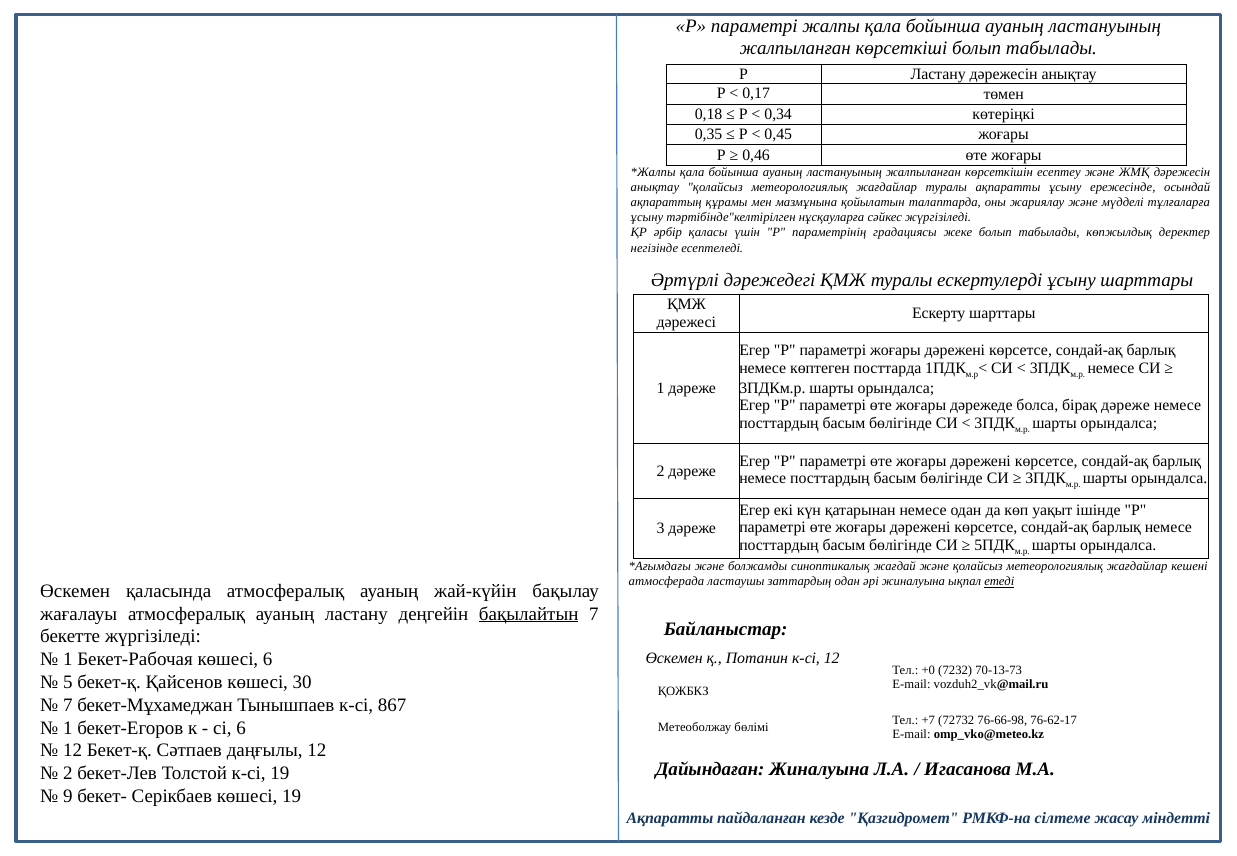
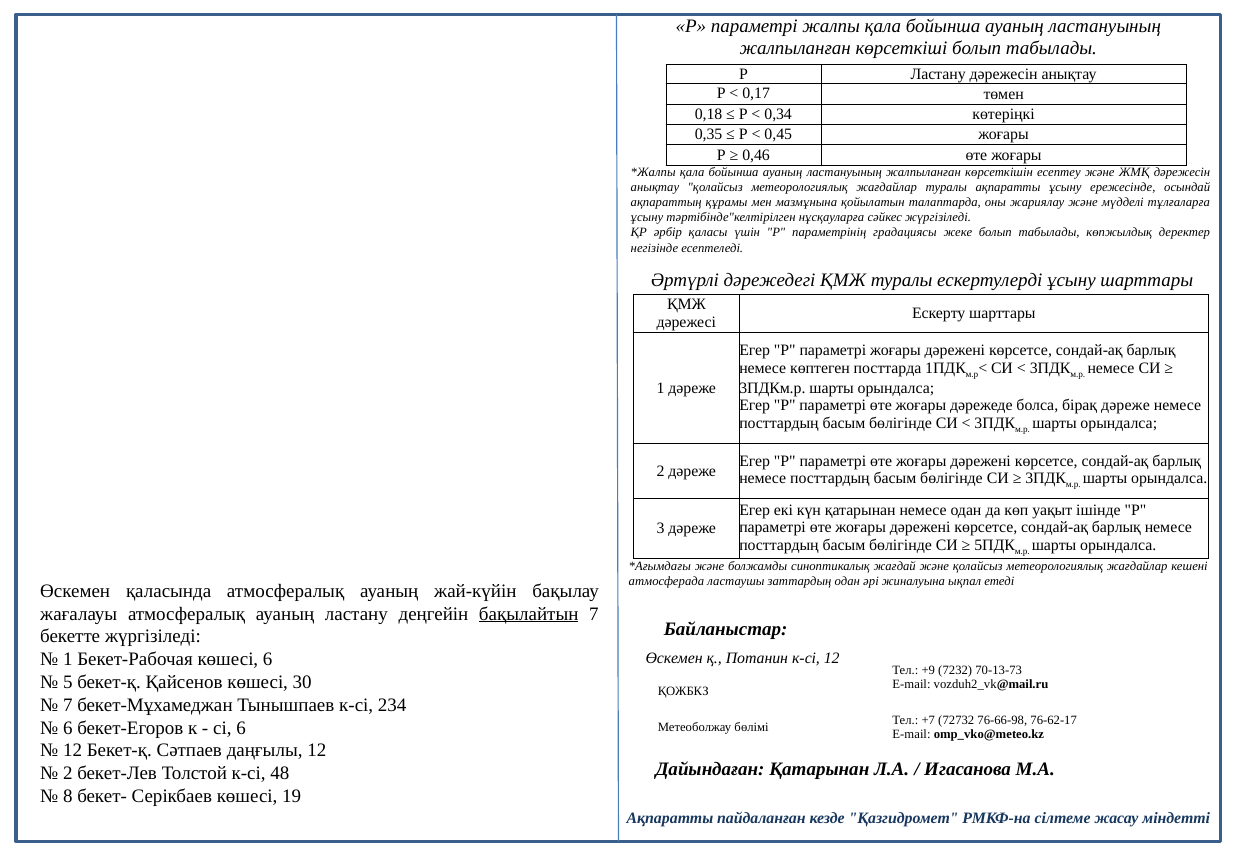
етеді underline: present -> none
+0: +0 -> +9
867: 867 -> 234
1 at (68, 728): 1 -> 6
Дайындаған Жиналуына: Жиналуына -> Қатарынан
к-сі 19: 19 -> 48
9: 9 -> 8
